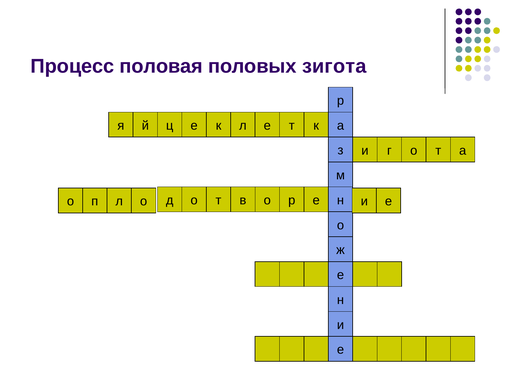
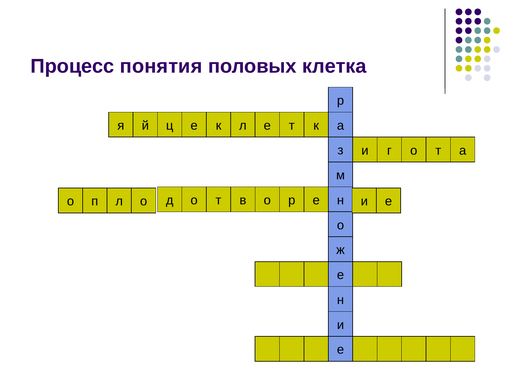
половая: половая -> понятия
зигота: зигота -> клетка
